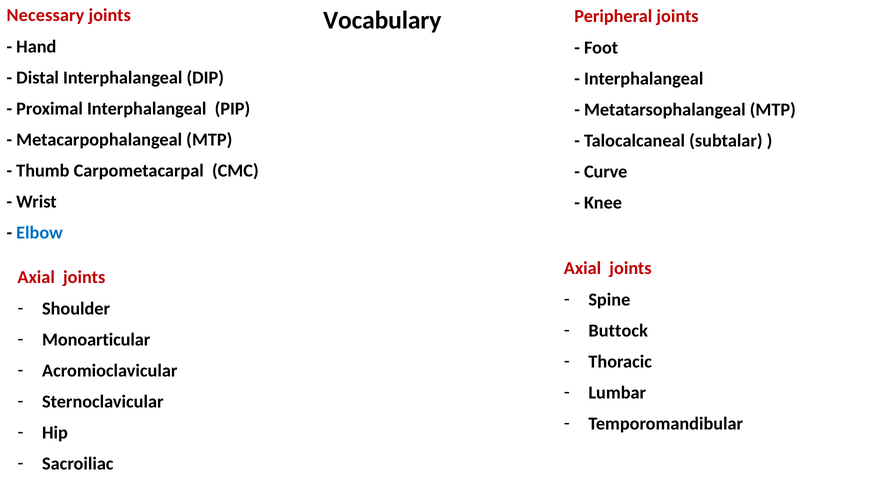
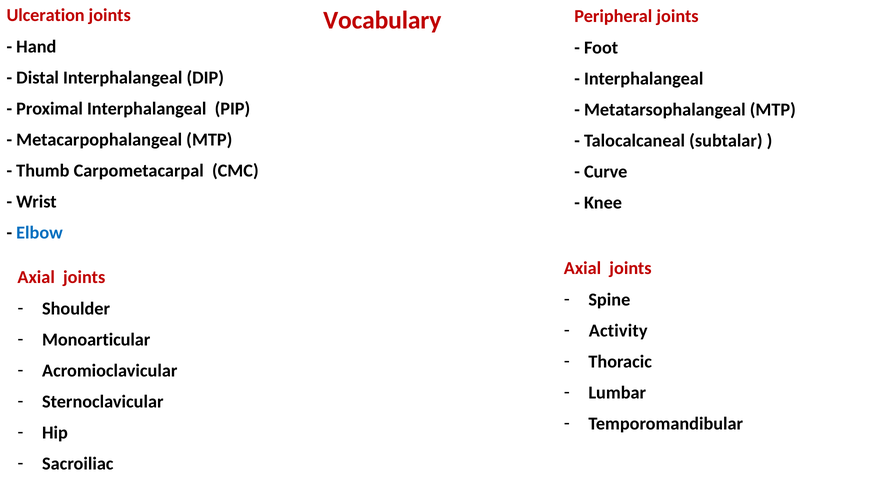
Necessary: Necessary -> Ulceration
Vocabulary colour: black -> red
Buttock: Buttock -> Activity
